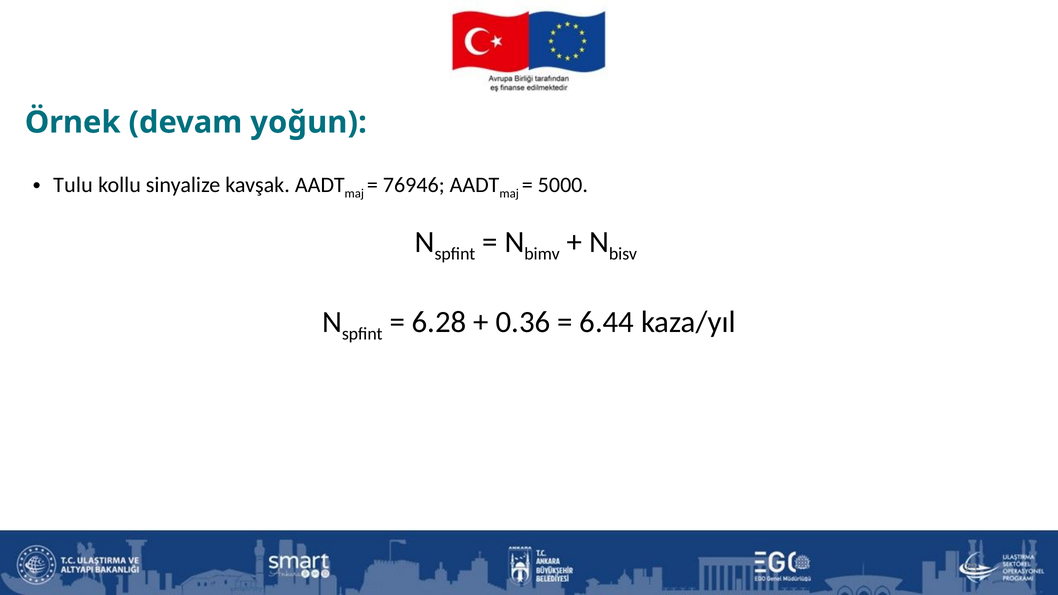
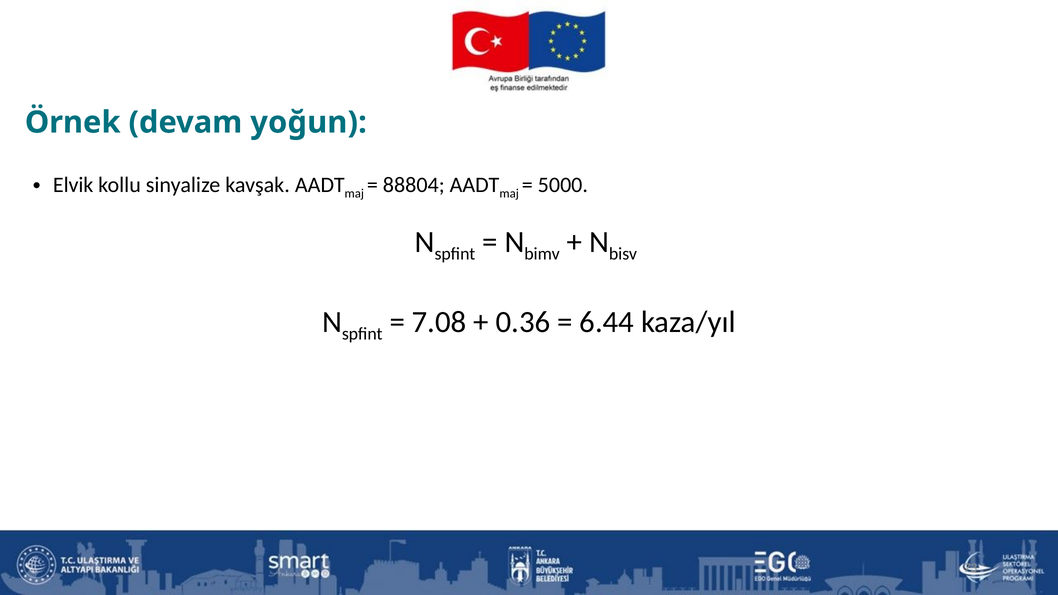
Tulu: Tulu -> Elvik
76946: 76946 -> 88804
6.28: 6.28 -> 7.08
